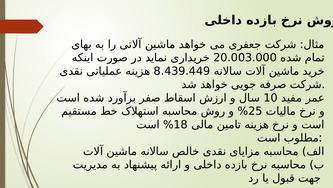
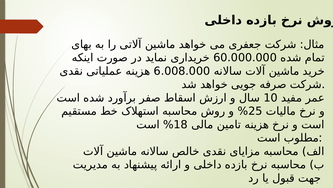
20.003.000: 20.003.000 -> 60.000.000
8.439.449: 8.439.449 -> 6.008.000
